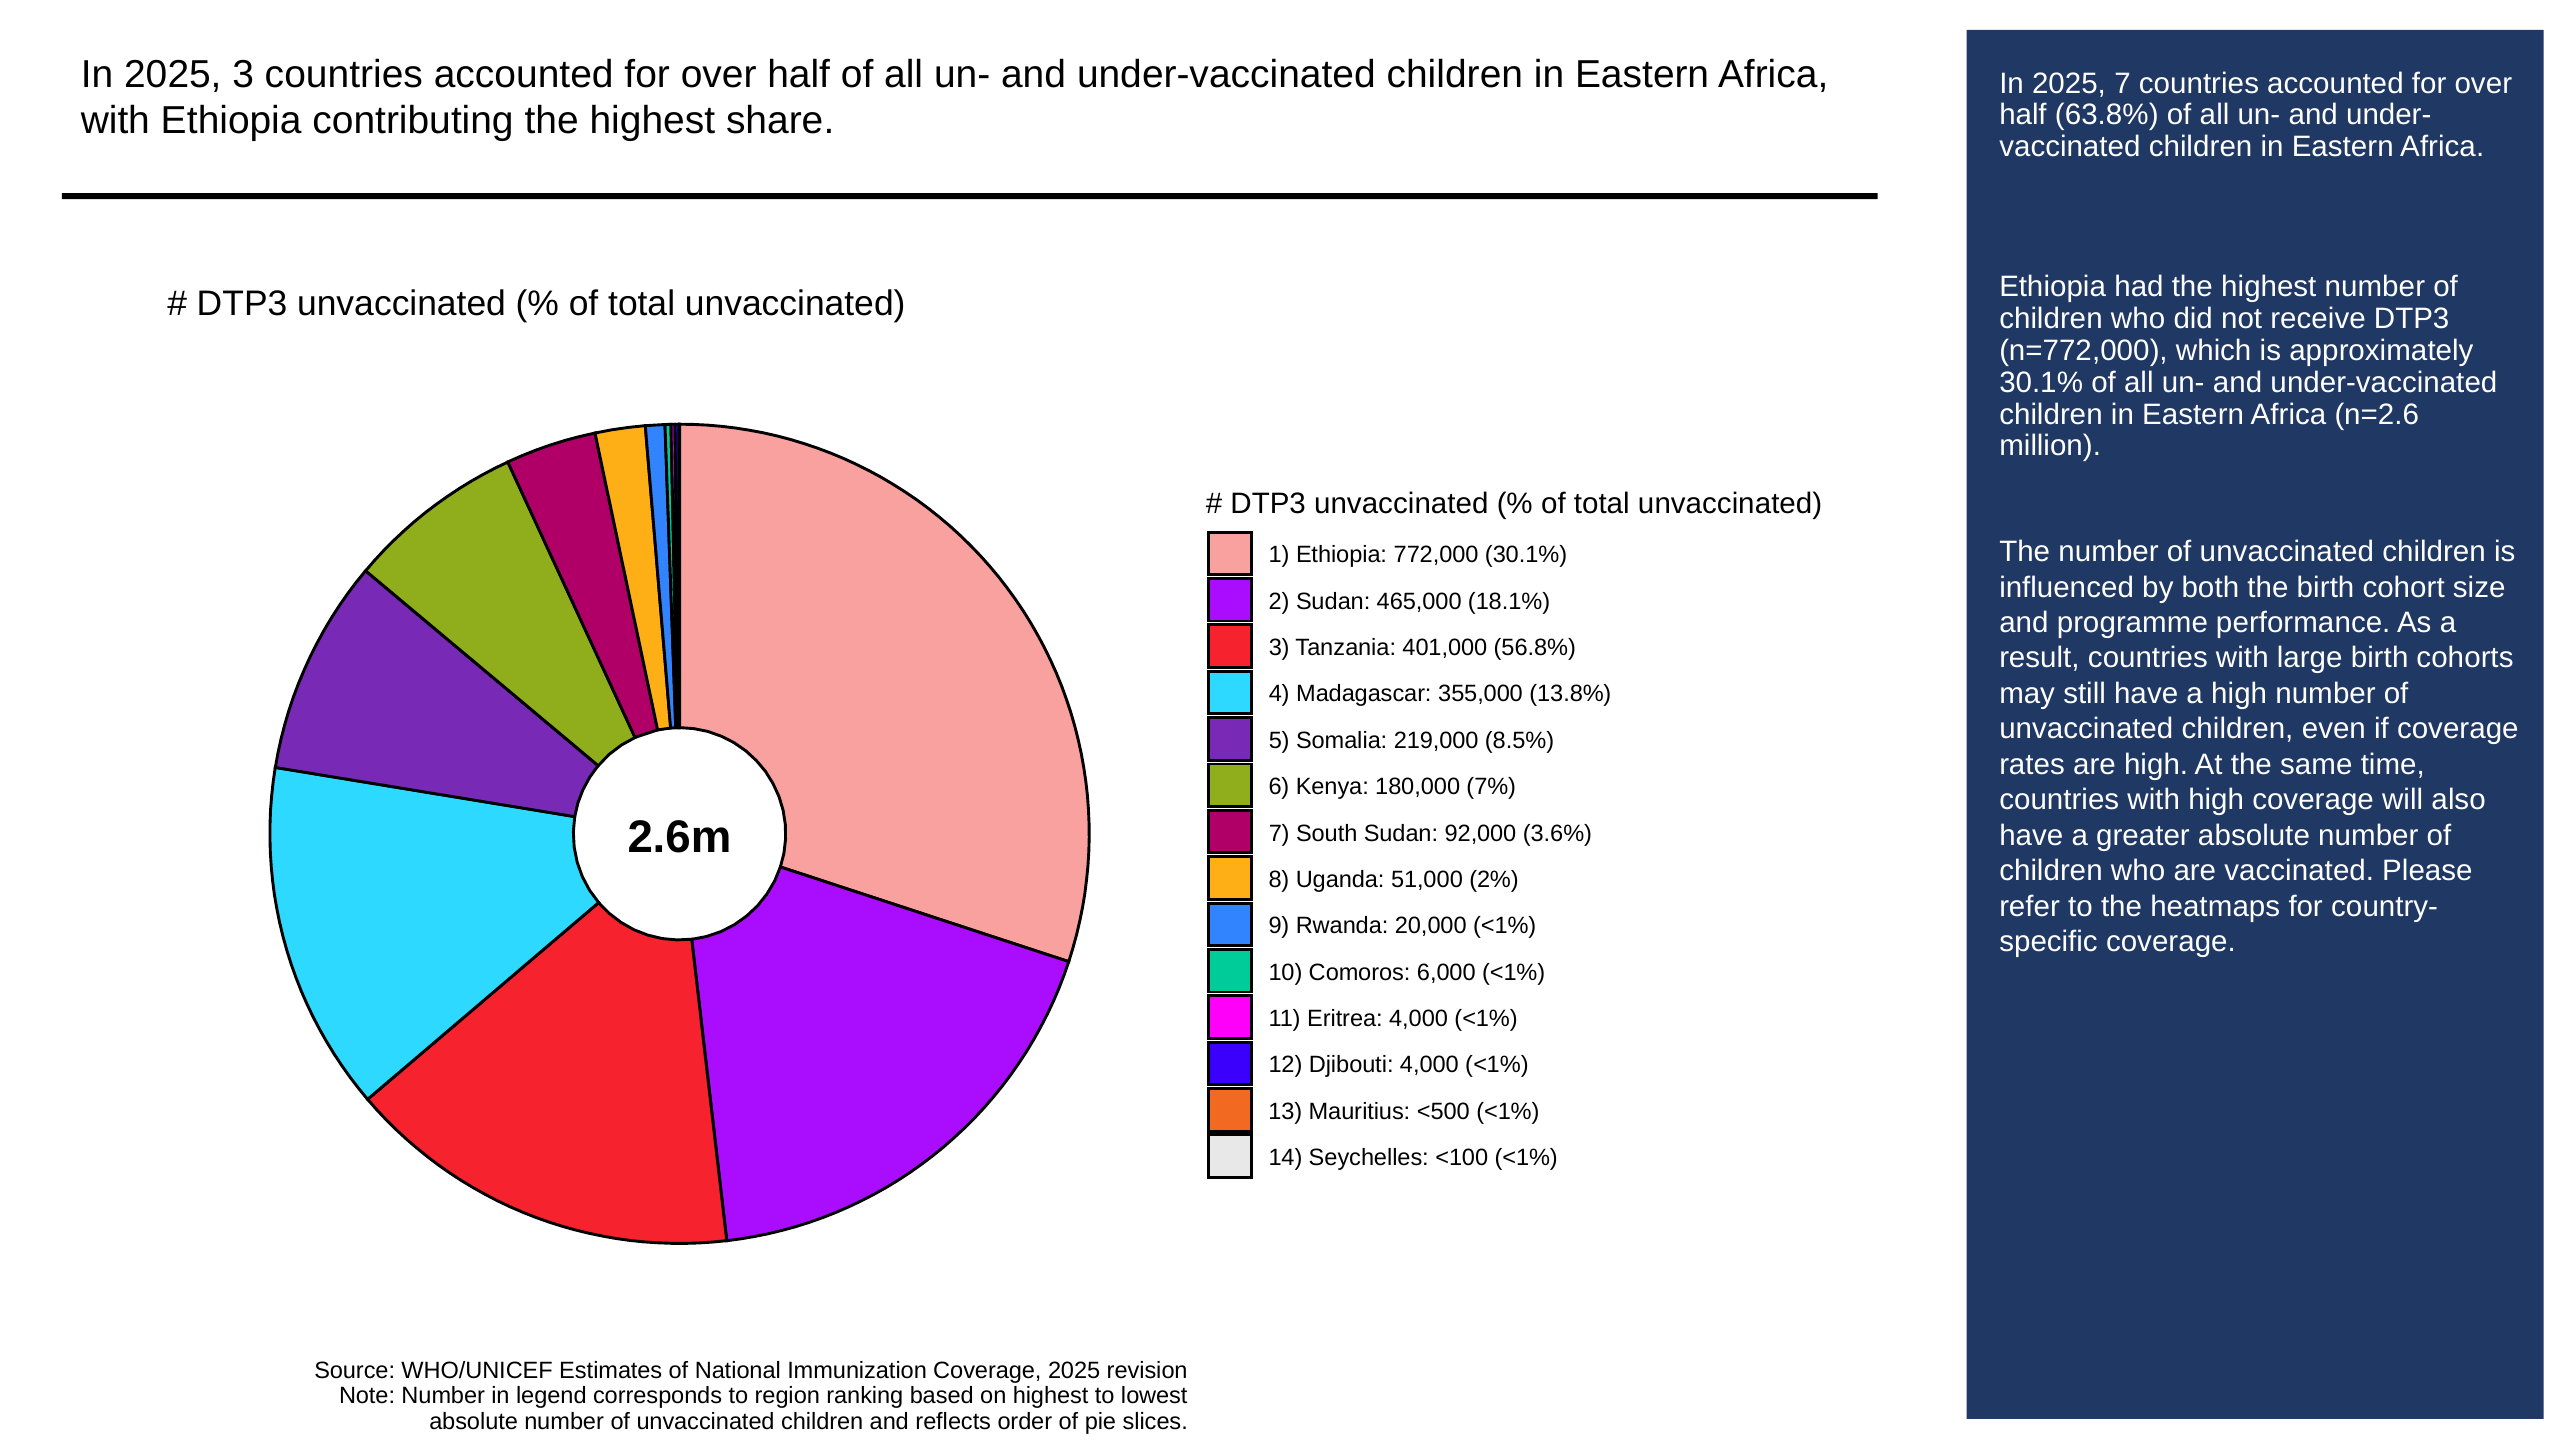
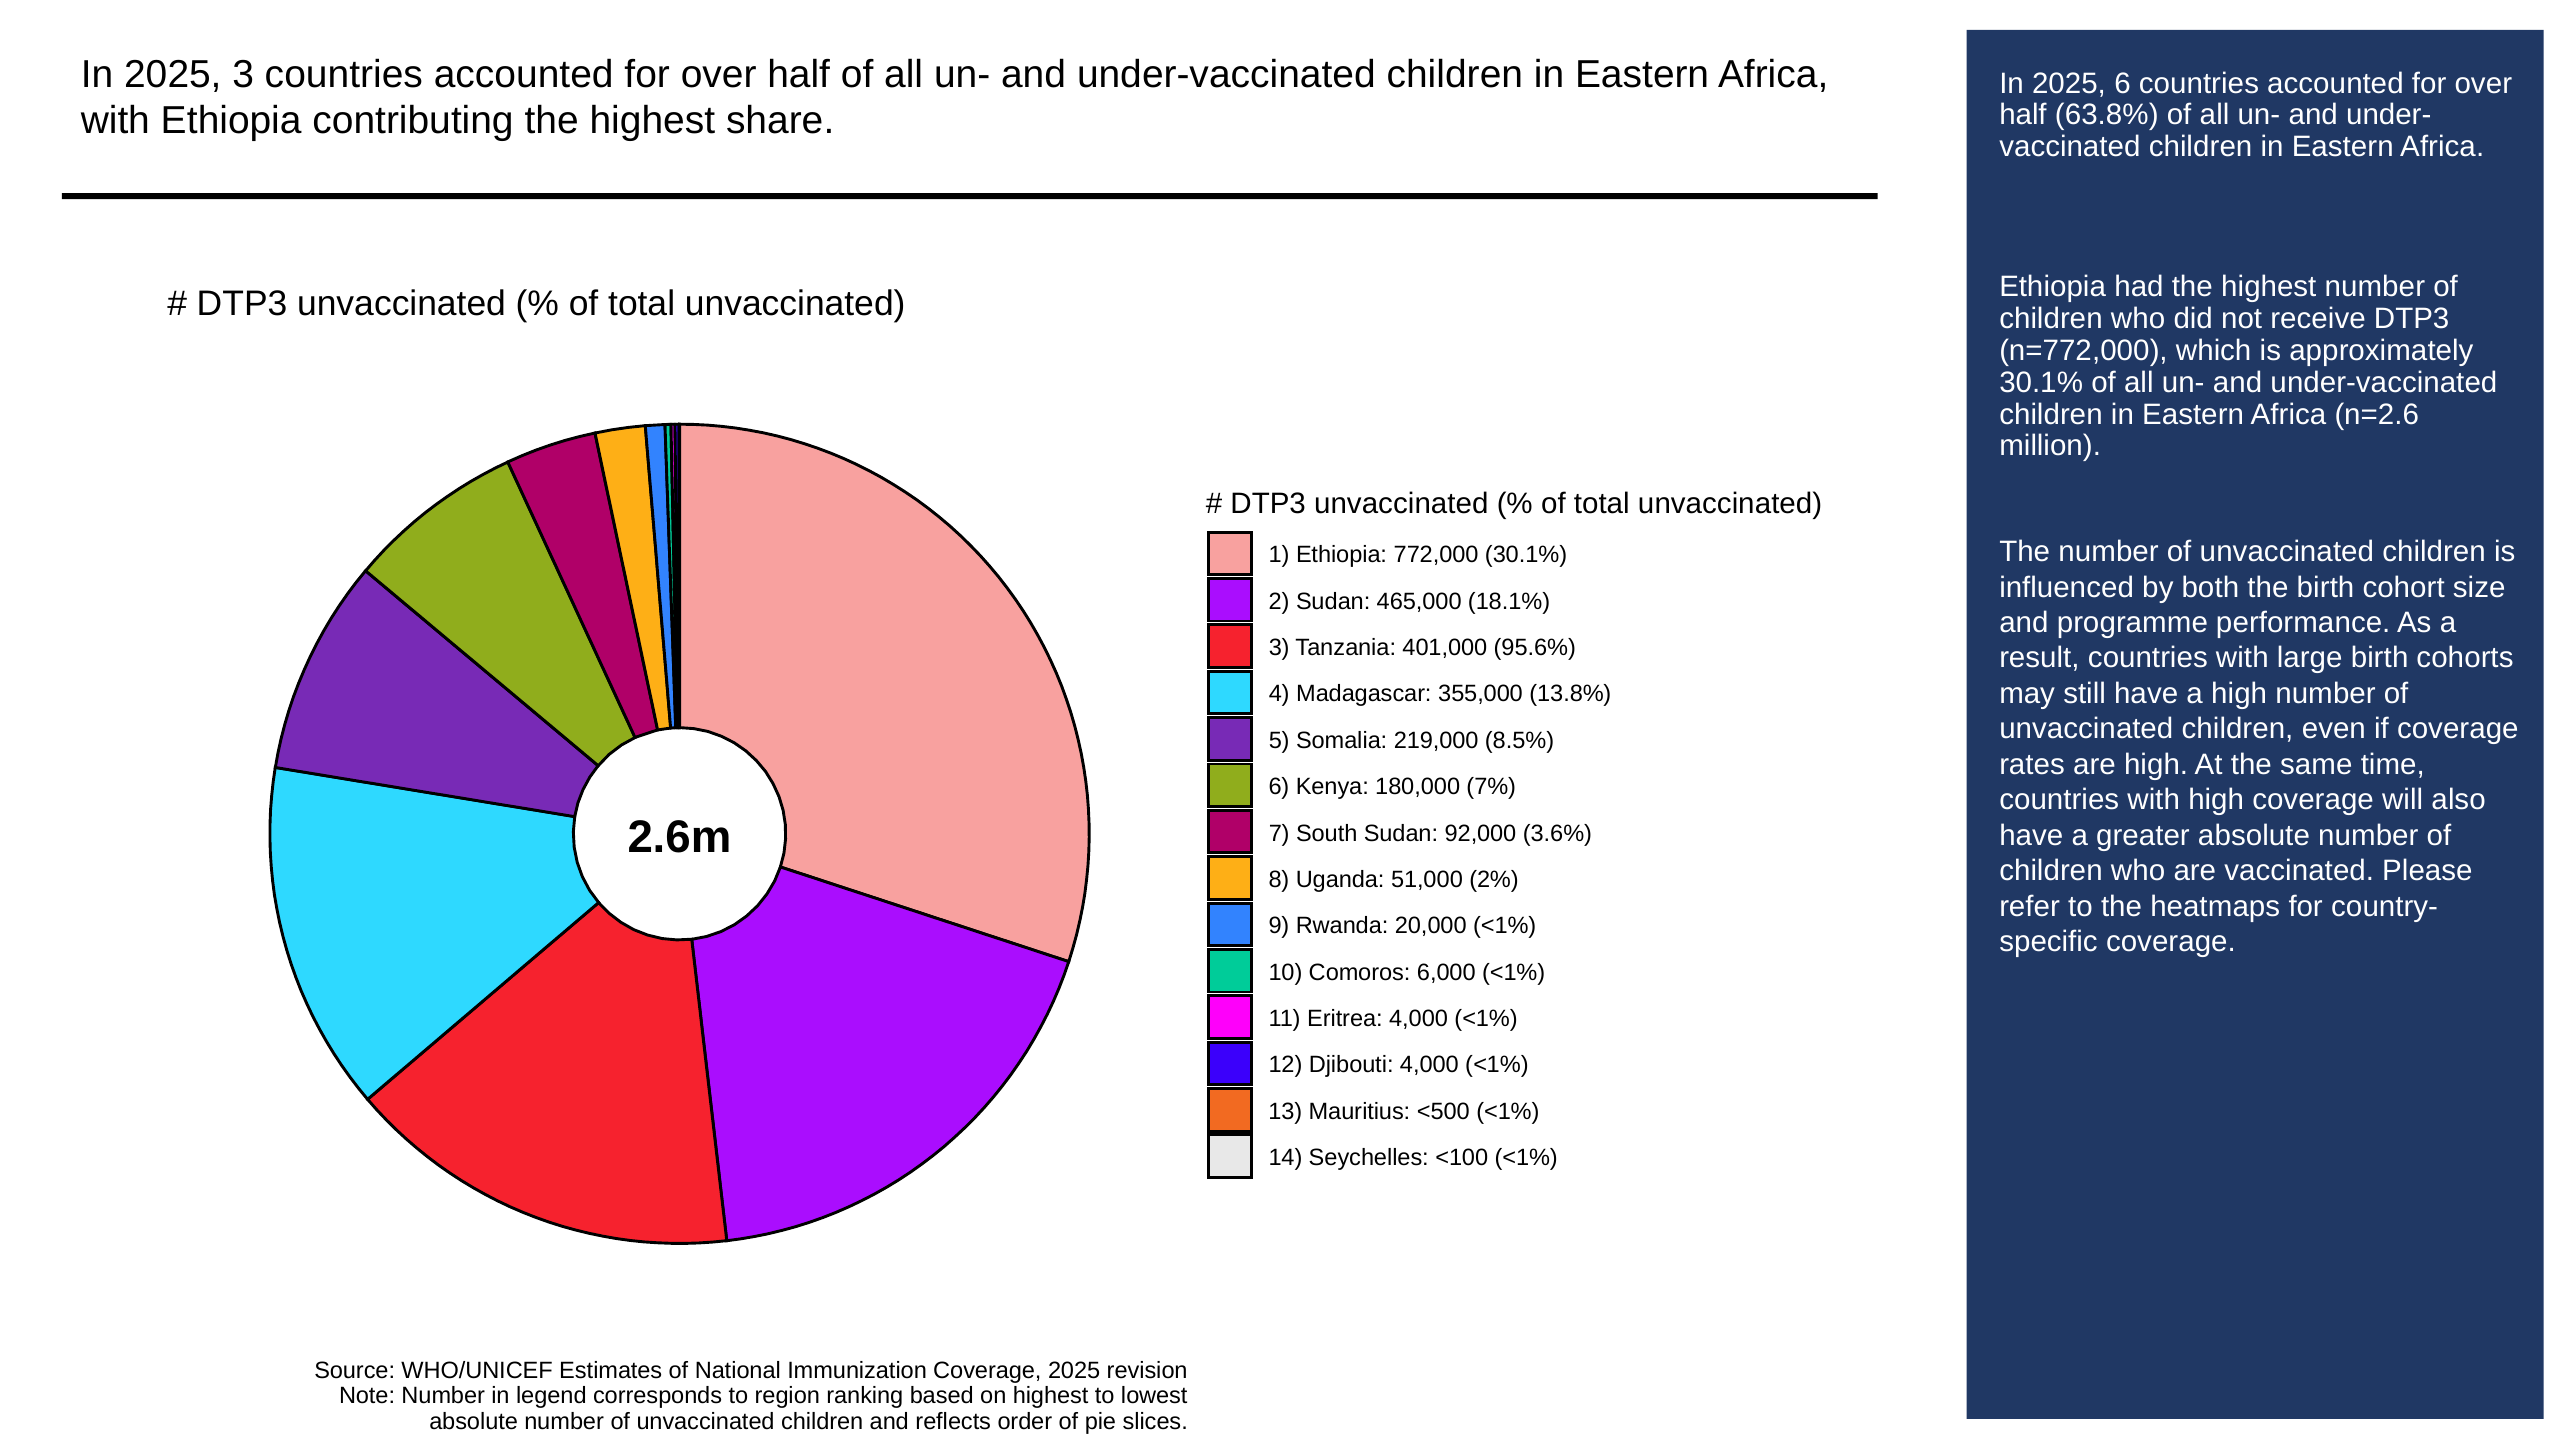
2025 7: 7 -> 6
56.8%: 56.8% -> 95.6%
